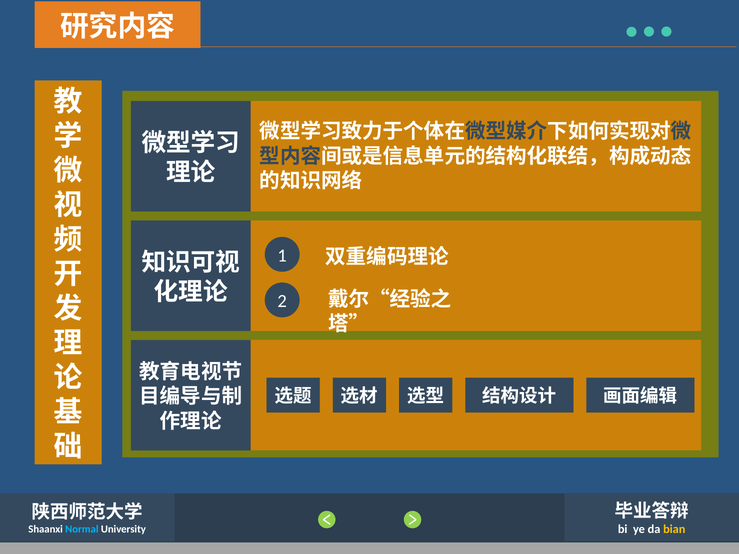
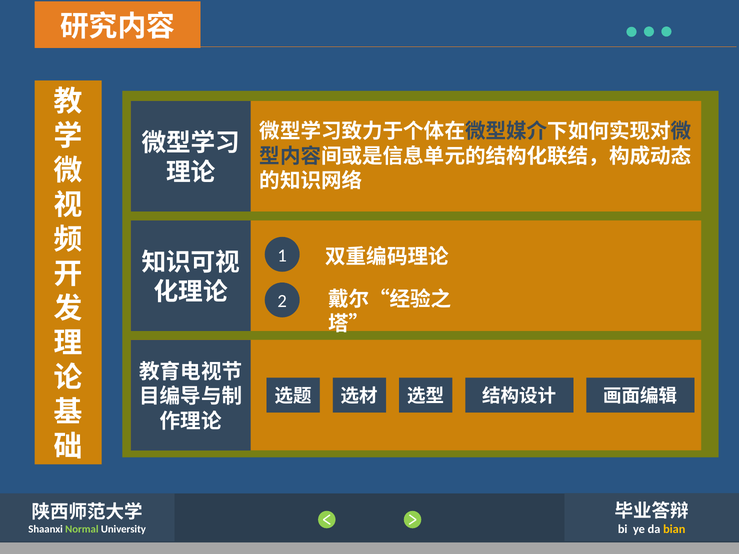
Normal colour: light blue -> light green
